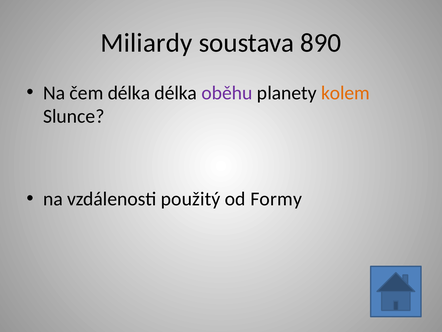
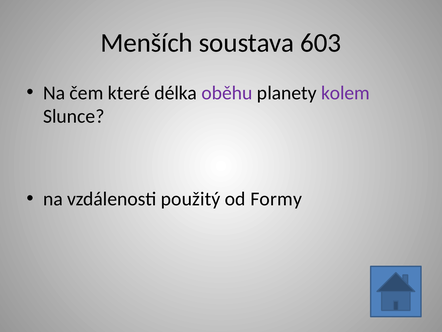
Miliardy: Miliardy -> Menších
890: 890 -> 603
čem délka: délka -> které
kolem colour: orange -> purple
